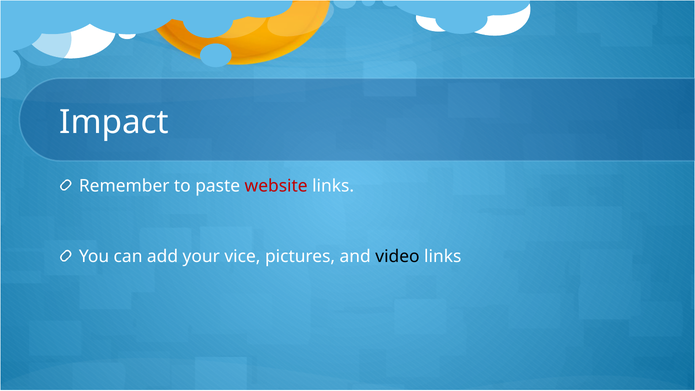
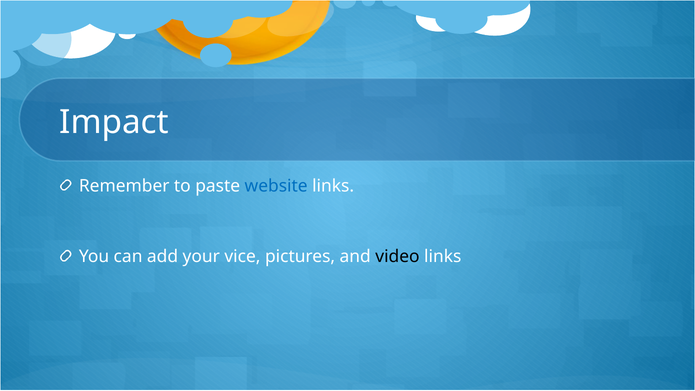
website colour: red -> blue
